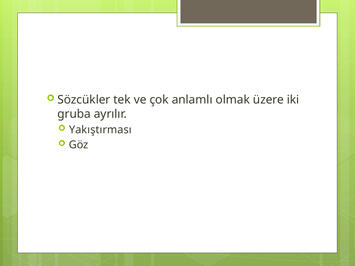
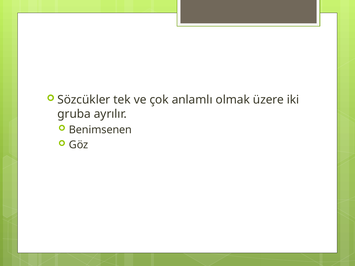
Yakıştırması: Yakıştırması -> Benimsenen
